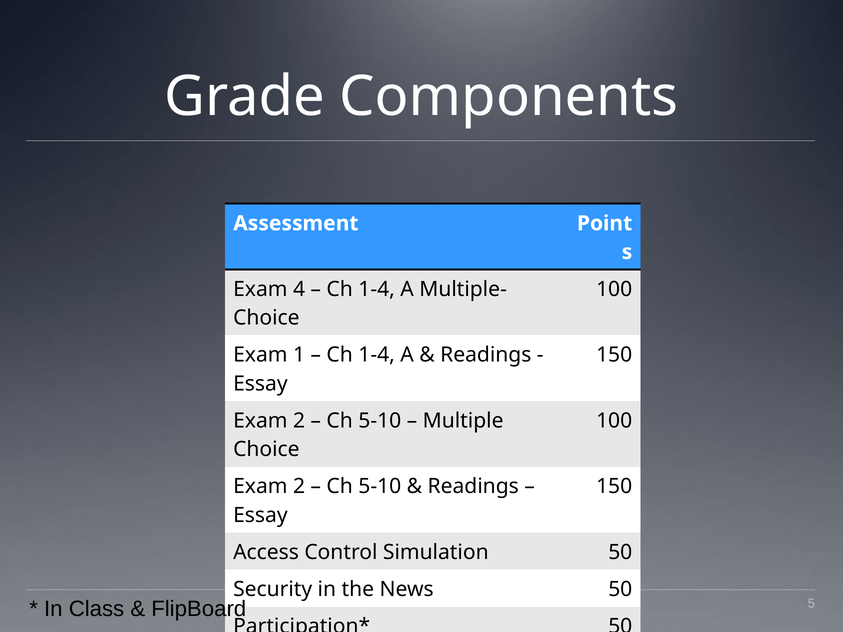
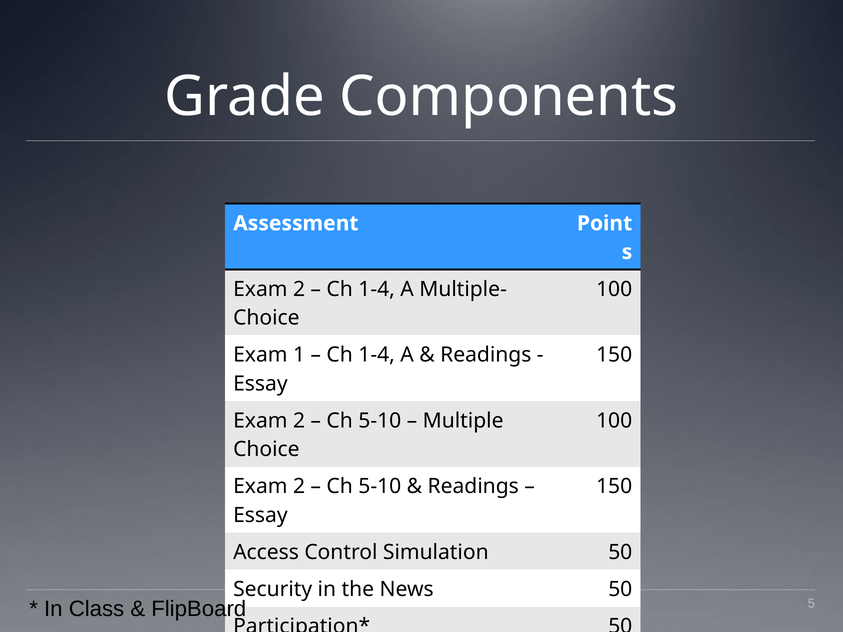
4 at (299, 289): 4 -> 2
